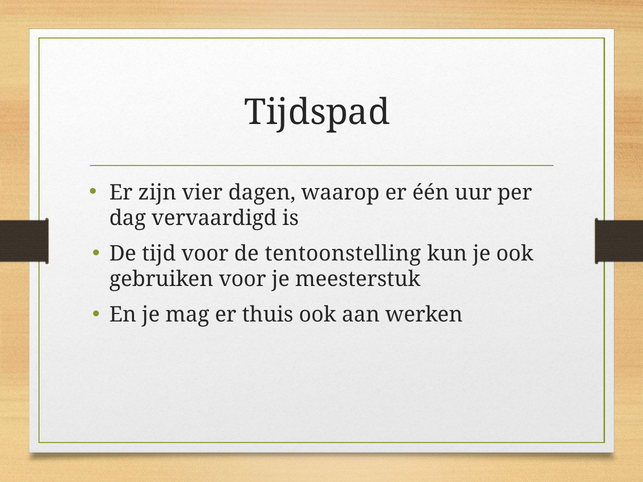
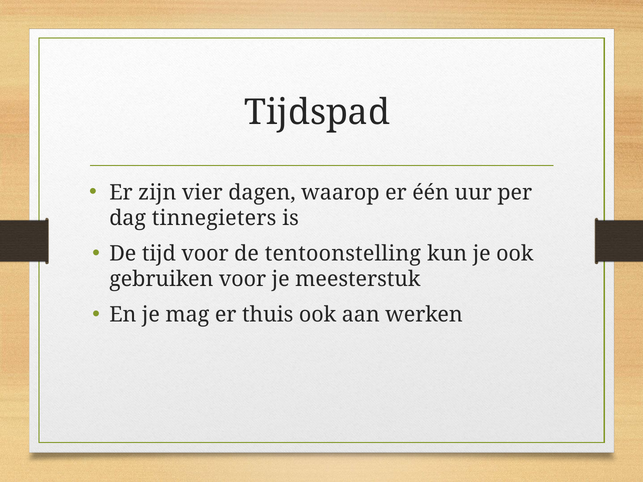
vervaardigd: vervaardigd -> tinnegieters
